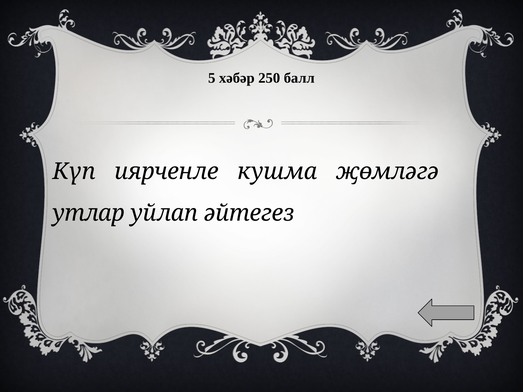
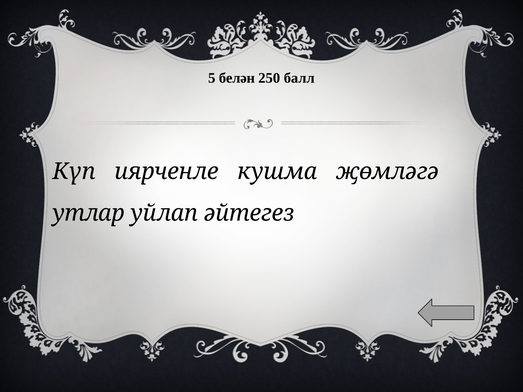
хәбәр: хәбәр -> белән
